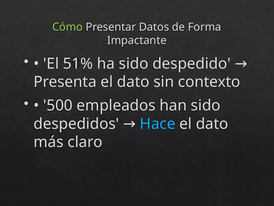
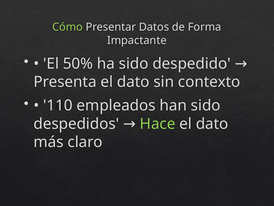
51%: 51% -> 50%
500: 500 -> 110
Hace colour: light blue -> light green
